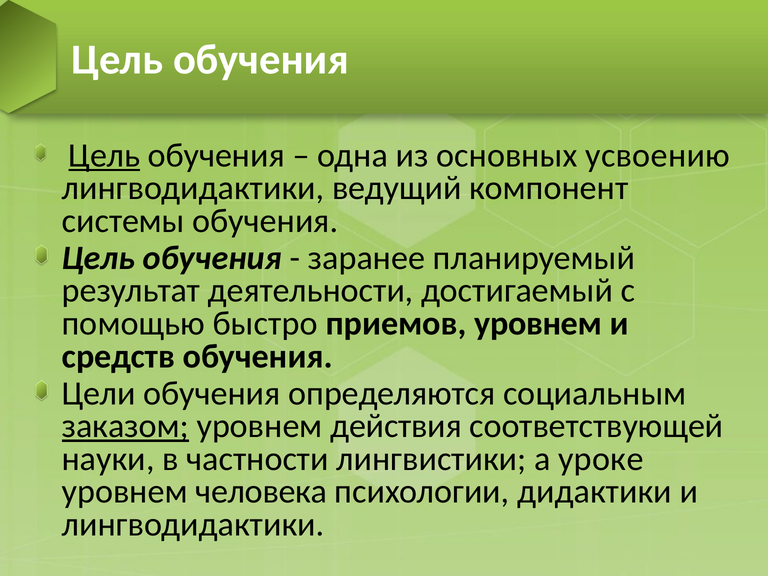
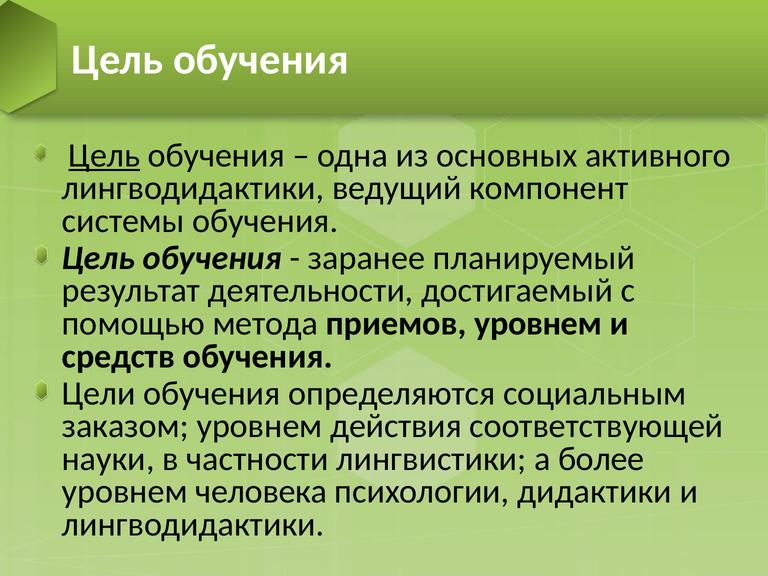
усвоению: усвоению -> активного
быстро: быстро -> метода
заказом underline: present -> none
уроке: уроке -> более
